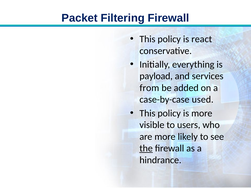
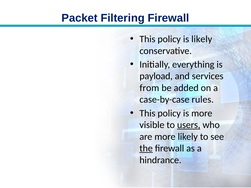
is react: react -> likely
used: used -> rules
users underline: none -> present
